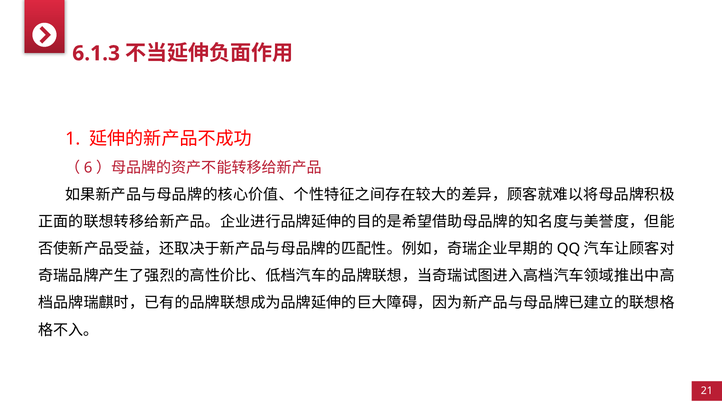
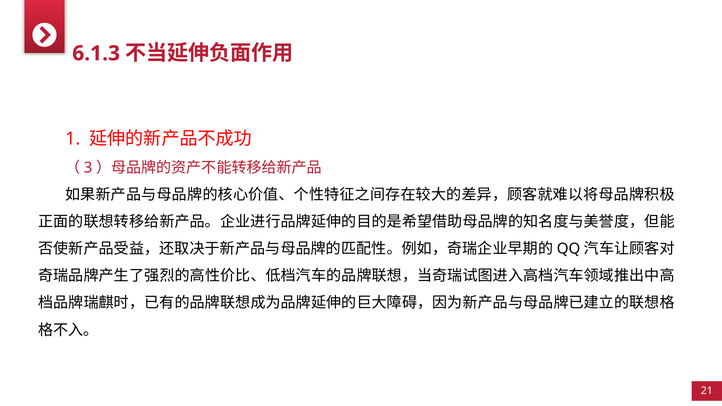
6: 6 -> 3
